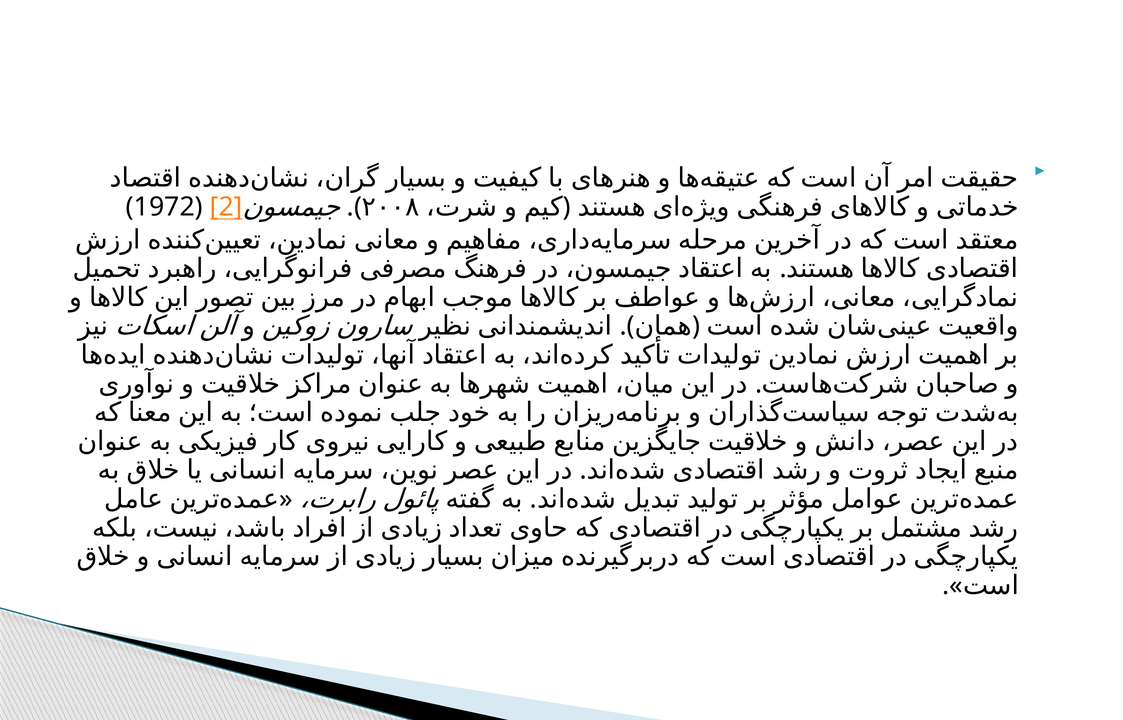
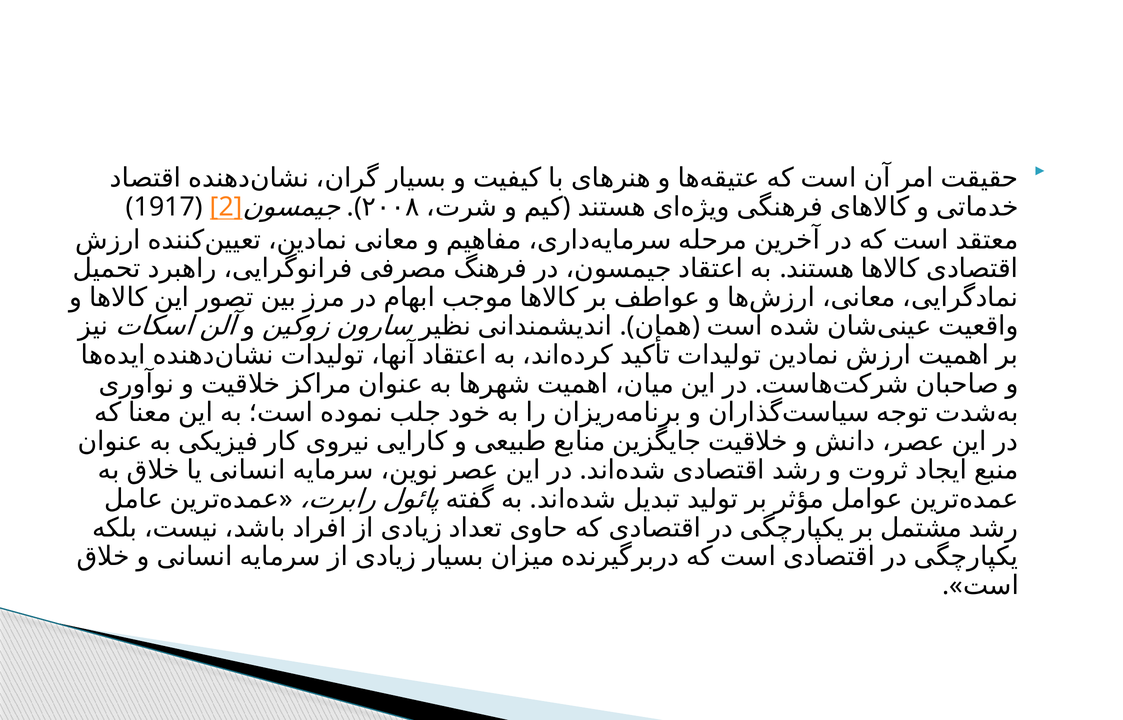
1972: 1972 -> 1917
